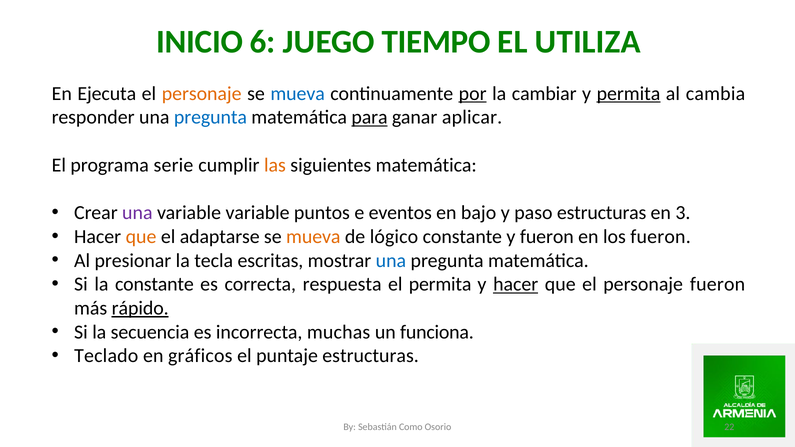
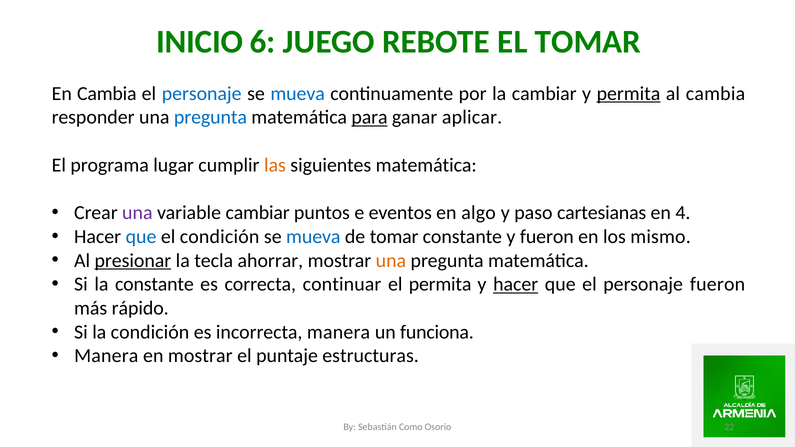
TIEMPO: TIEMPO -> REBOTE
EL UTILIZA: UTILIZA -> TOMAR
En Ejecuta: Ejecuta -> Cambia
personaje at (202, 94) colour: orange -> blue
por underline: present -> none
serie: serie -> lugar
variable variable: variable -> cambiar
bajo: bajo -> algo
paso estructuras: estructuras -> cartesianas
3: 3 -> 4
que at (141, 237) colour: orange -> blue
el adaptarse: adaptarse -> condición
mueva at (313, 237) colour: orange -> blue
de lógico: lógico -> tomar
los fueron: fueron -> mismo
presionar underline: none -> present
escritas: escritas -> ahorrar
una at (391, 261) colour: blue -> orange
respuesta: respuesta -> continuar
rápido underline: present -> none
la secuencia: secuencia -> condición
incorrecta muchas: muchas -> manera
Teclado at (106, 356): Teclado -> Manera
en gráficos: gráficos -> mostrar
